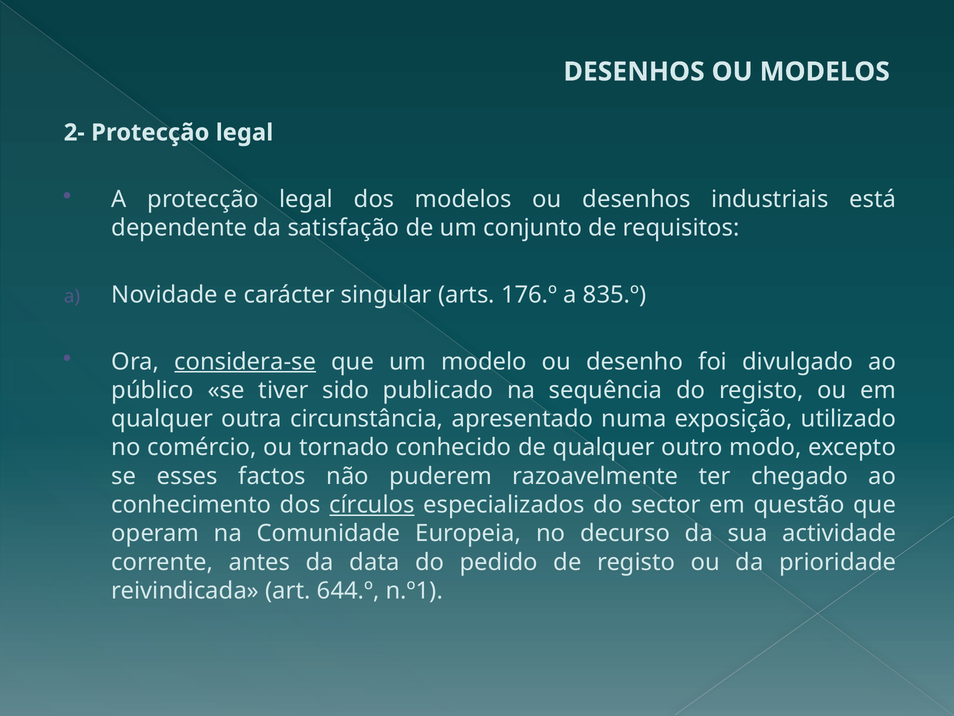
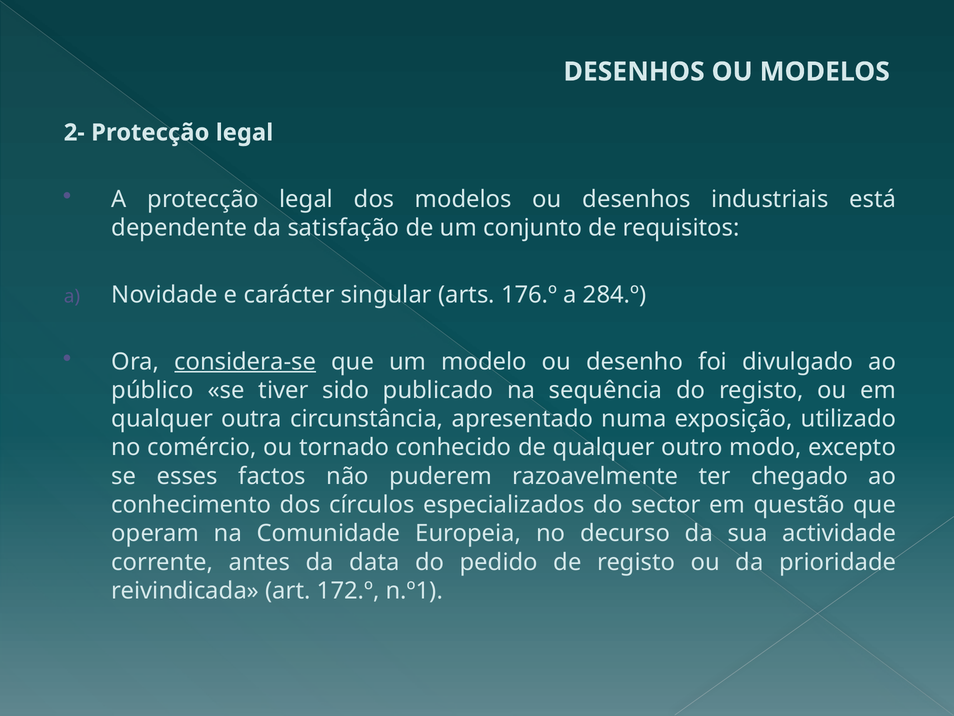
835.º: 835.º -> 284.º
círculos underline: present -> none
644.º: 644.º -> 172.º
